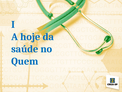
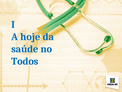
Quem: Quem -> Todos
